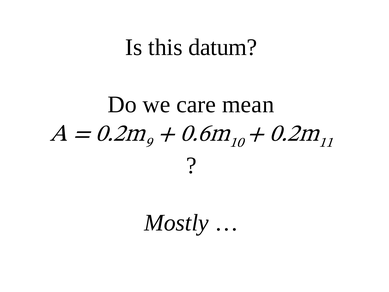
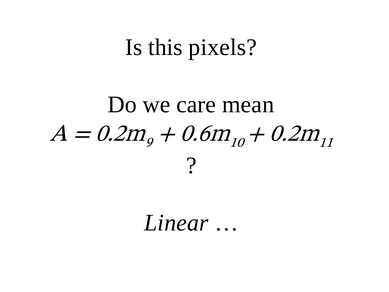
datum: datum -> pixels
Mostly: Mostly -> Linear
